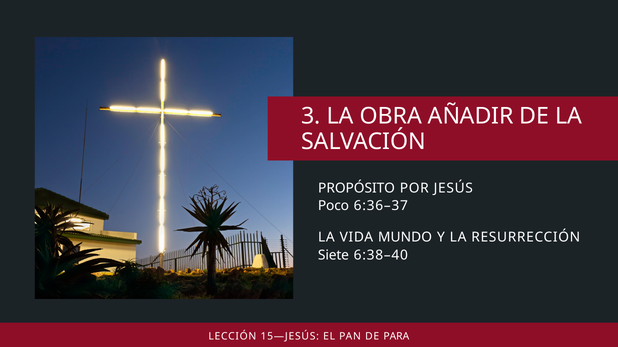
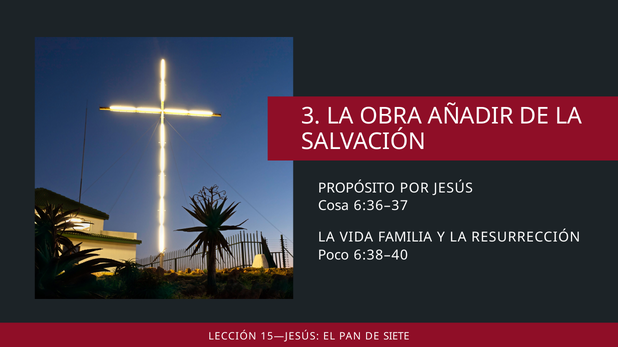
Poco: Poco -> Cosa
MUNDO: MUNDO -> FAMILIA
Siete: Siete -> Poco
PARA: PARA -> SIETE
